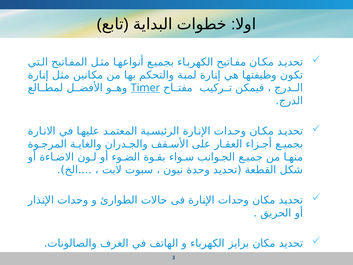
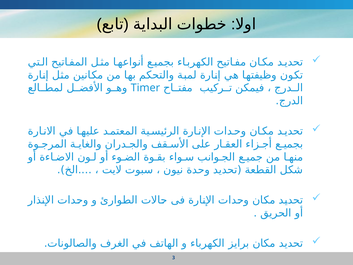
Timer underline: present -> none
